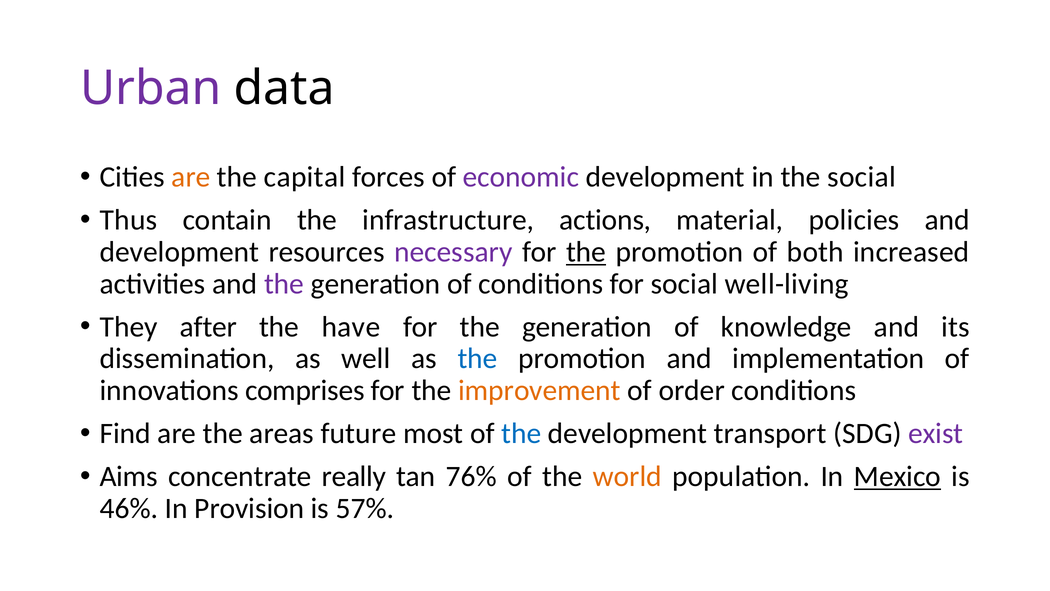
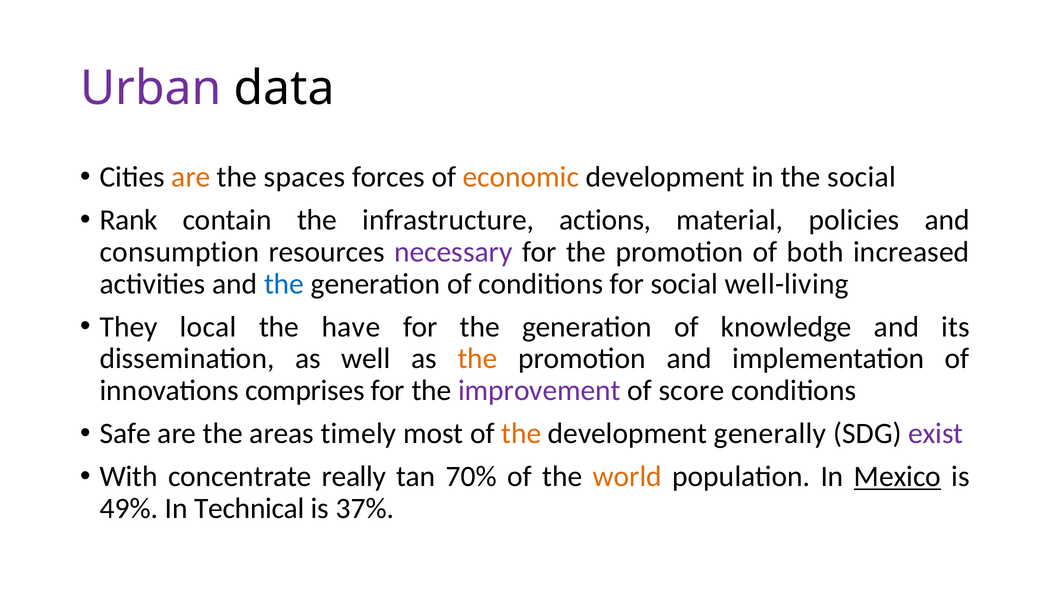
capital: capital -> spaces
economic colour: purple -> orange
Thus: Thus -> Rank
development at (179, 252): development -> consumption
the at (586, 252) underline: present -> none
the at (284, 284) colour: purple -> blue
after: after -> local
the at (478, 359) colour: blue -> orange
improvement colour: orange -> purple
order: order -> score
Find: Find -> Safe
future: future -> timely
the at (521, 433) colour: blue -> orange
transport: transport -> generally
Aims: Aims -> With
76%: 76% -> 70%
46%: 46% -> 49%
Provision: Provision -> Technical
57%: 57% -> 37%
